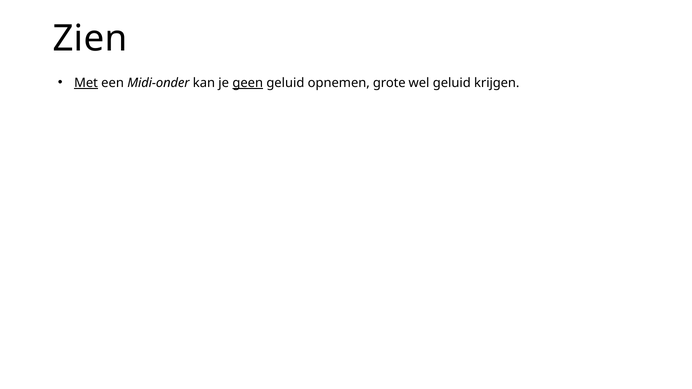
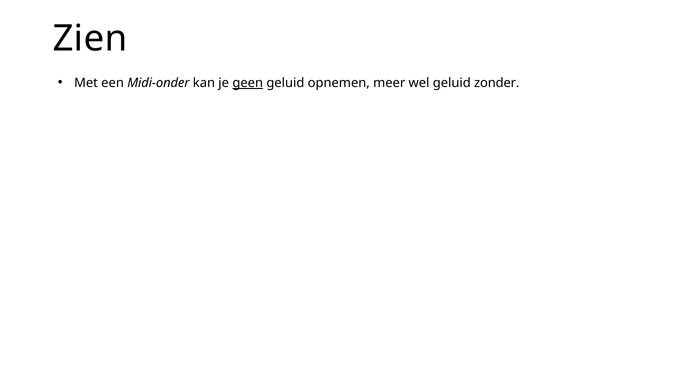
Met underline: present -> none
grote: grote -> meer
krijgen: krijgen -> zonder
